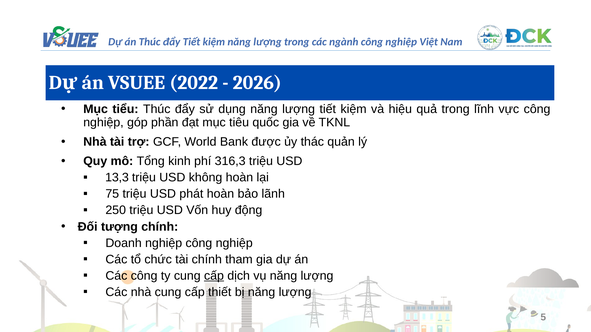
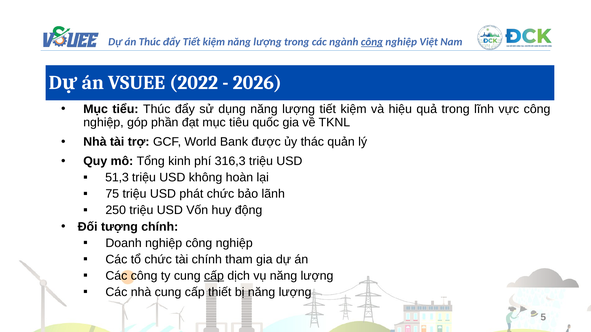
công at (372, 42) underline: none -> present
13,3: 13,3 -> 51,3
phát hoàn: hoàn -> chức
